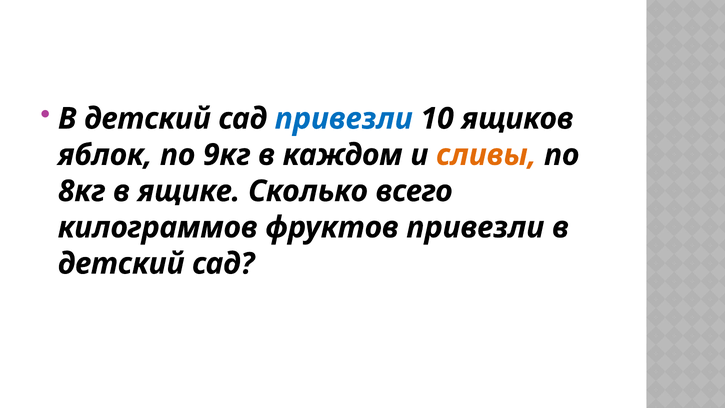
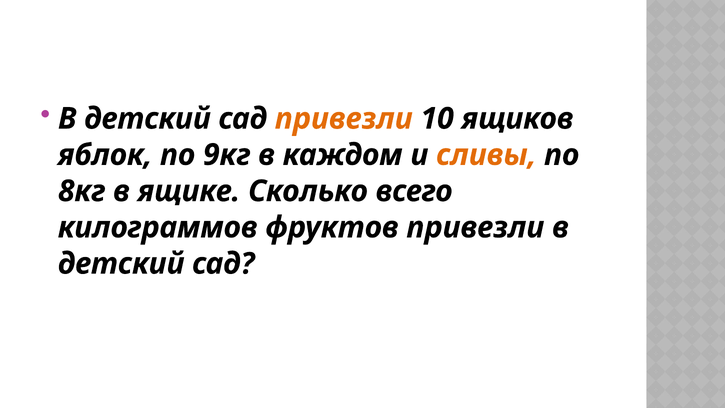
привезли at (344, 119) colour: blue -> orange
